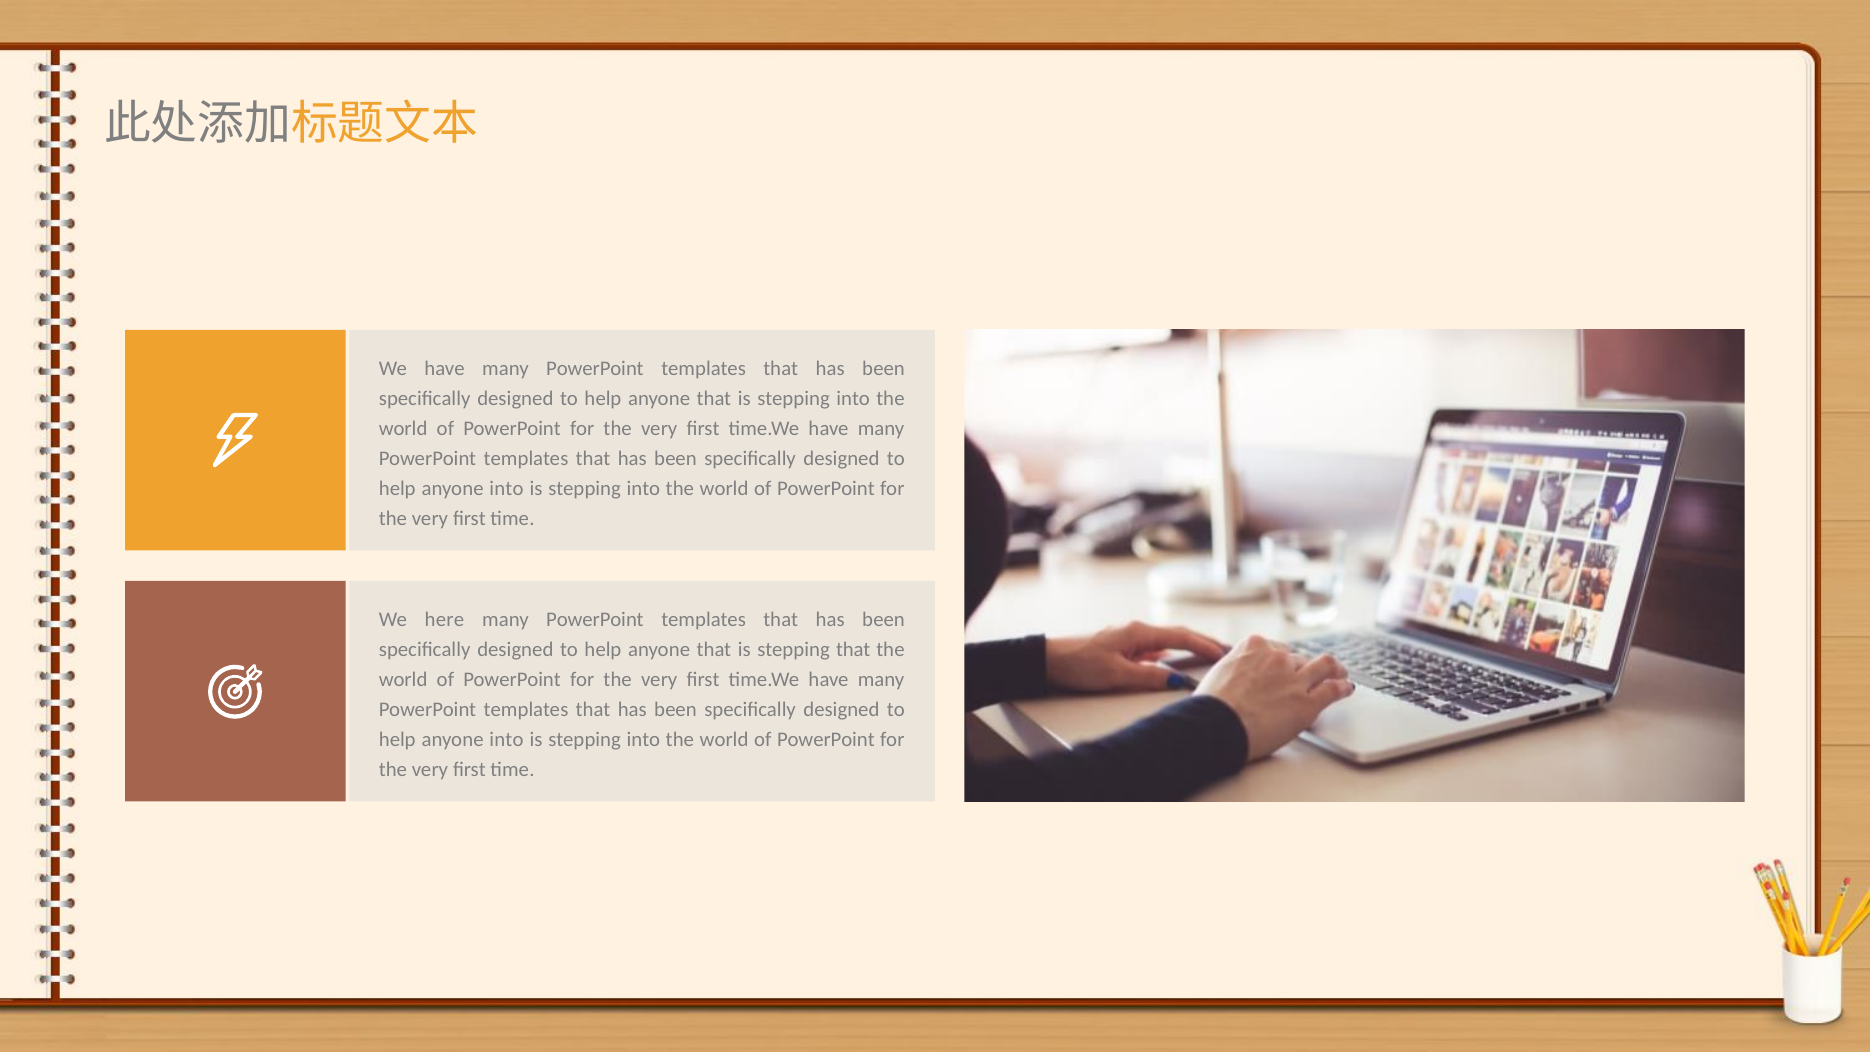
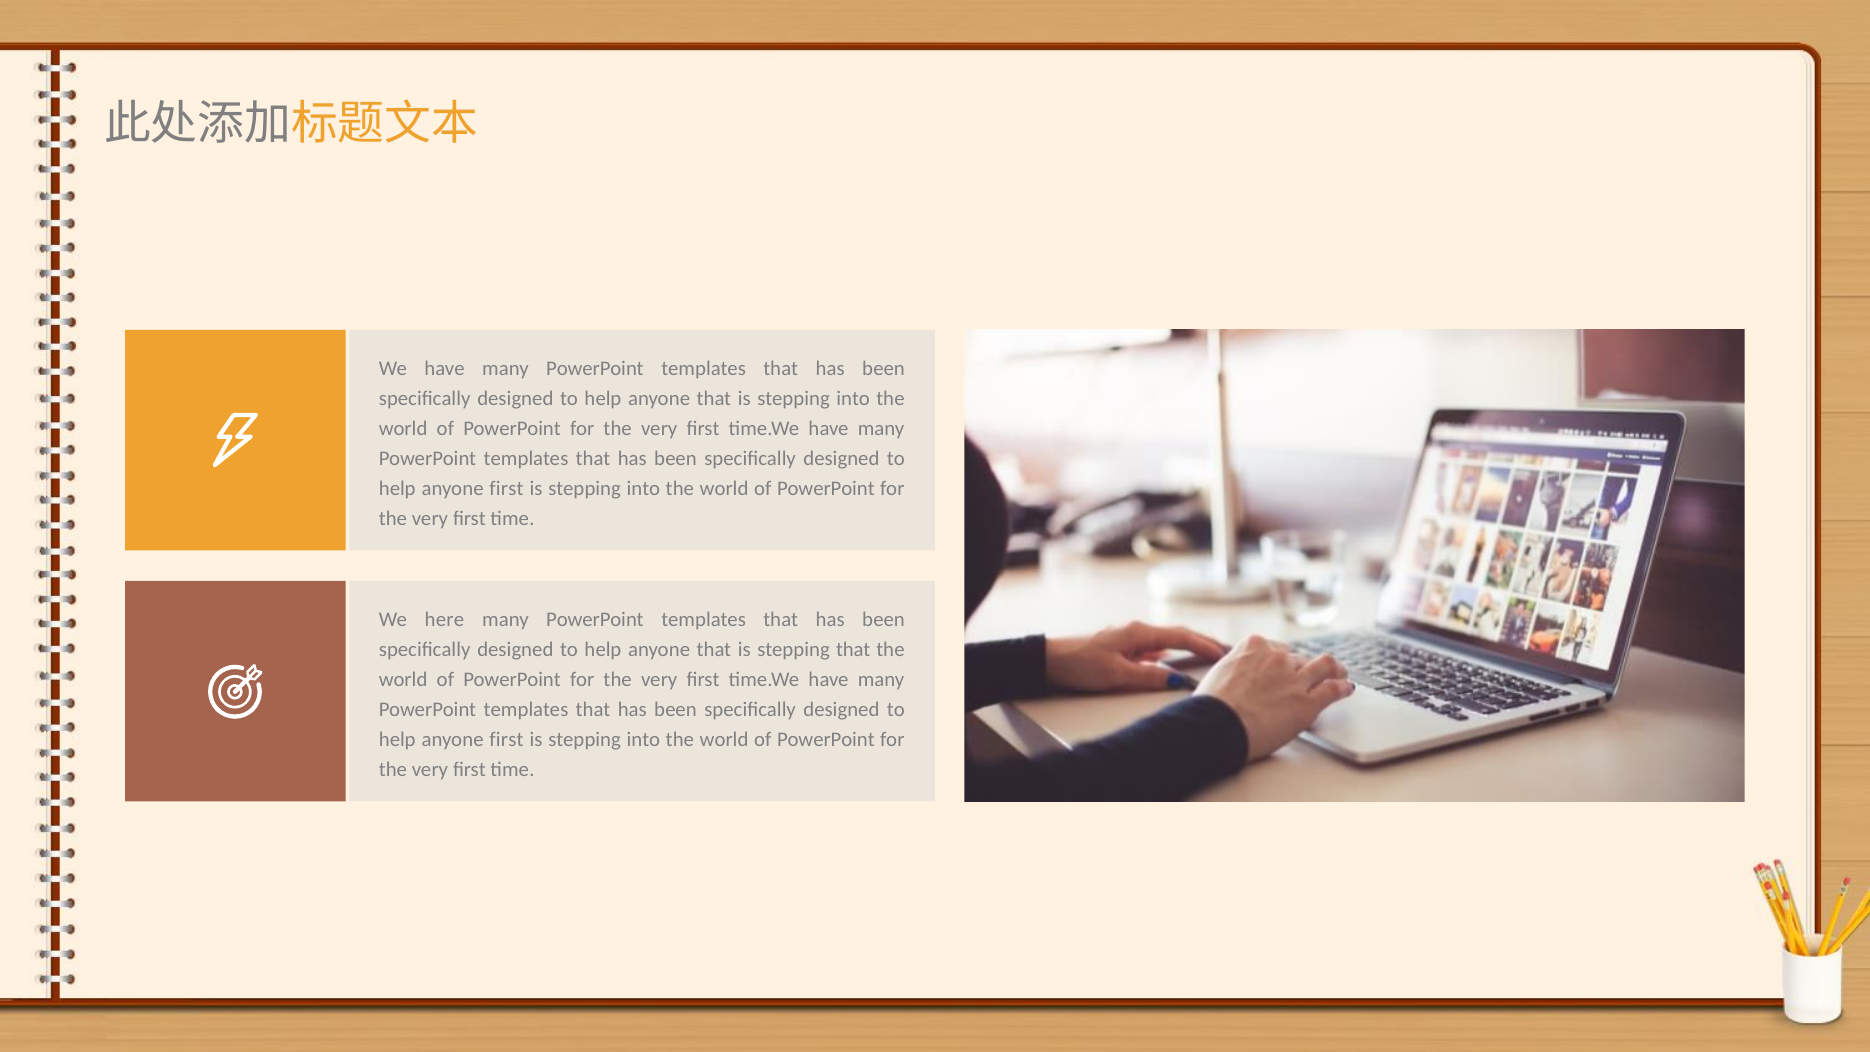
into at (506, 488): into -> first
into at (506, 739): into -> first
